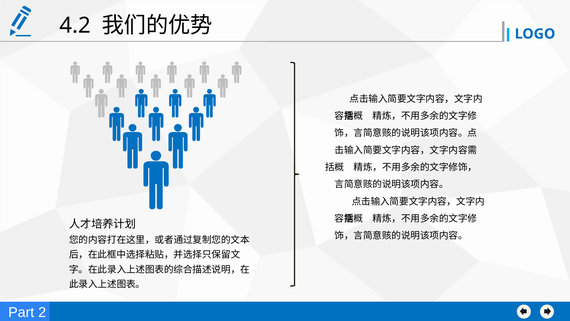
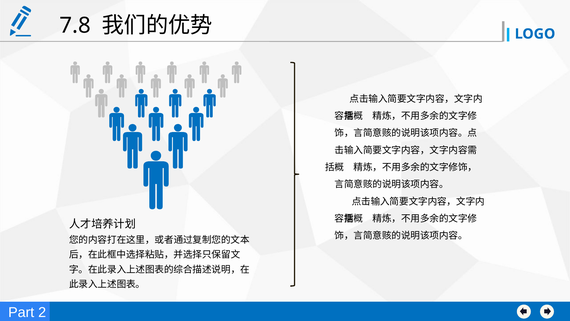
4.2: 4.2 -> 7.8
